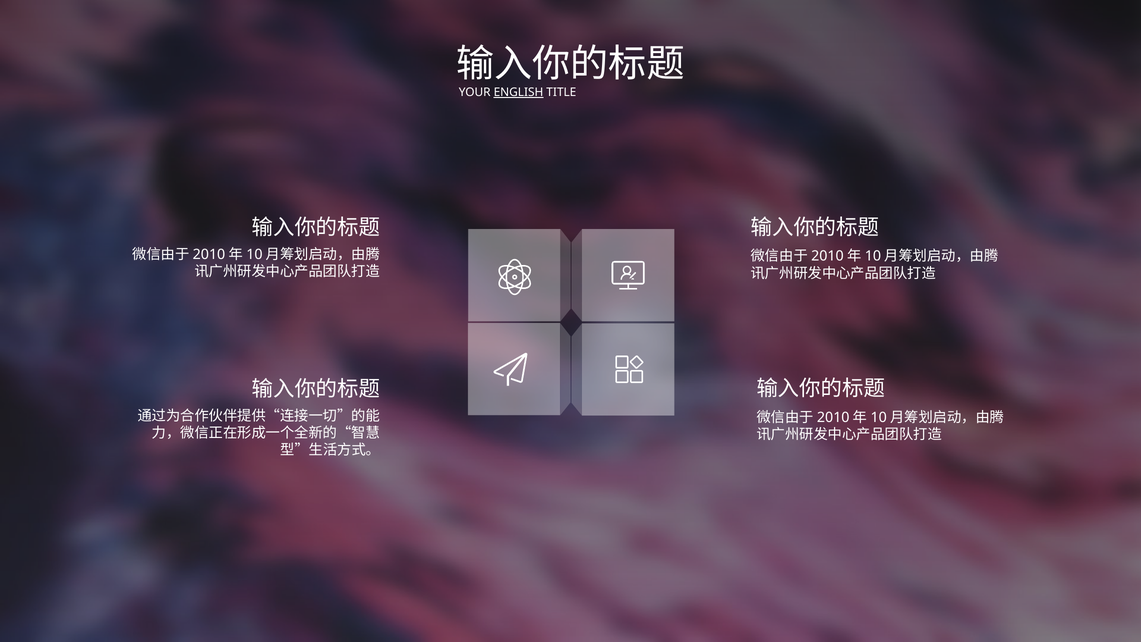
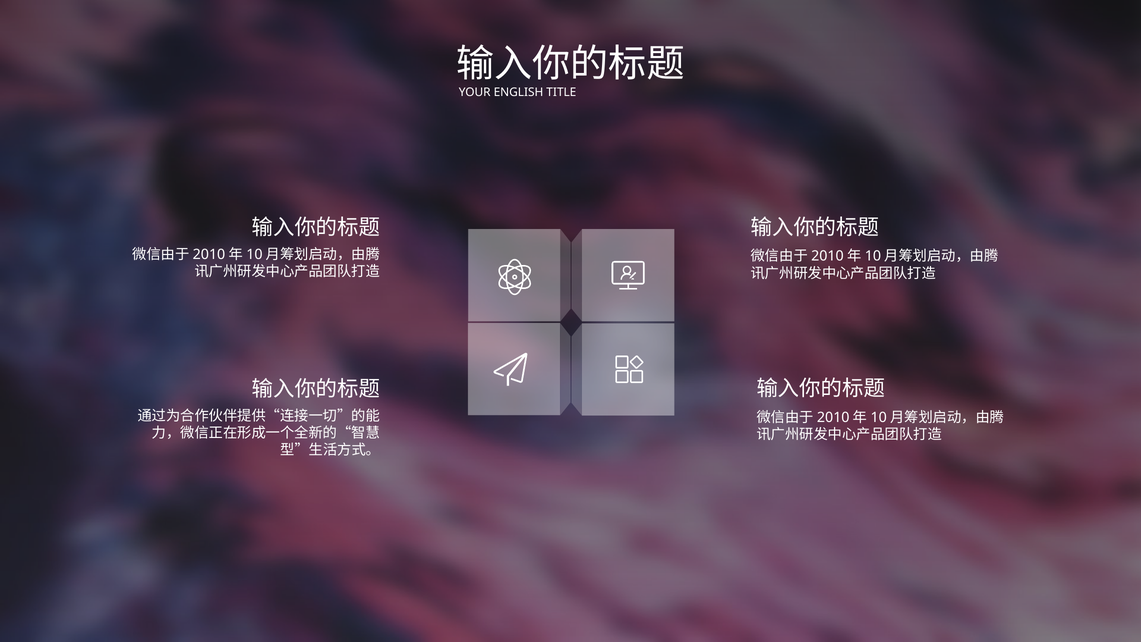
ENGLISH underline: present -> none
